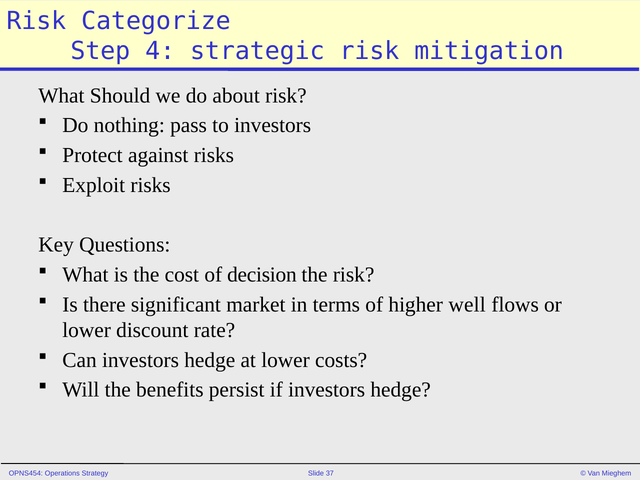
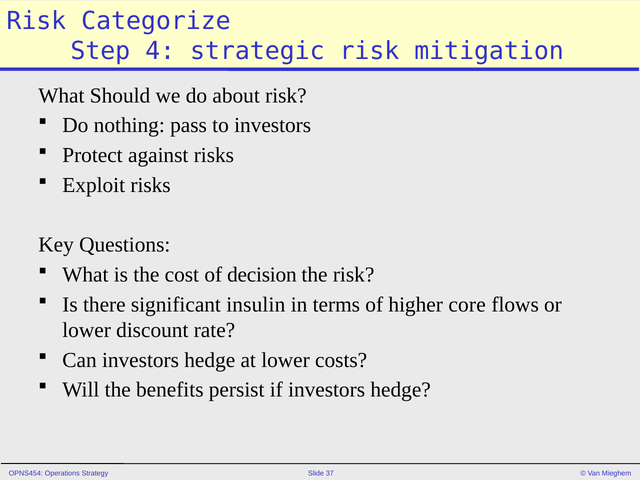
market: market -> insulin
well: well -> core
